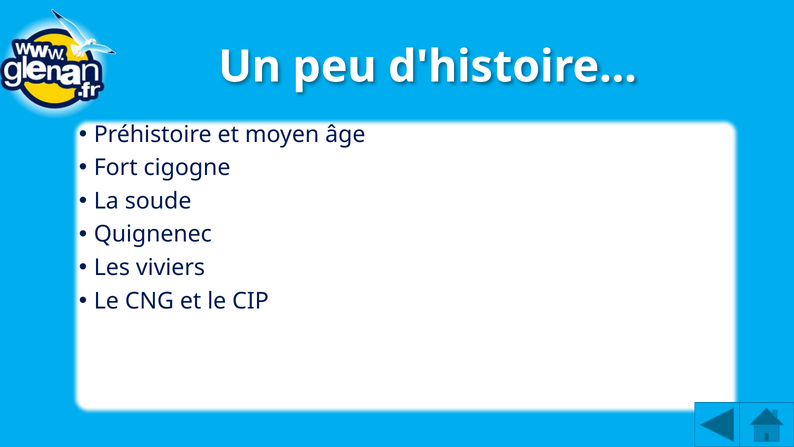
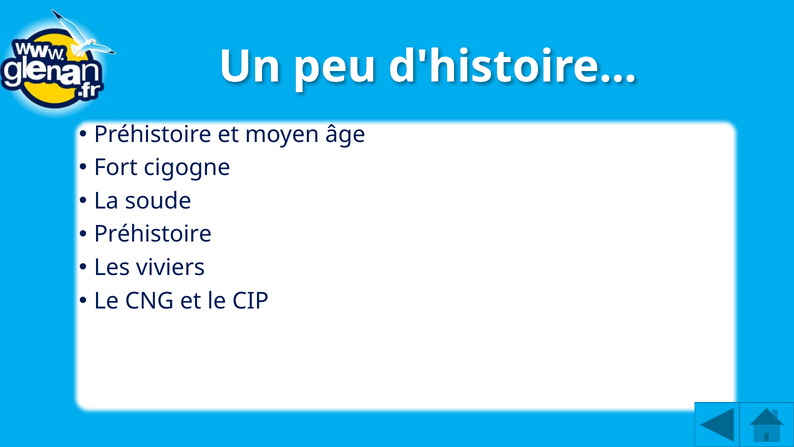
Quignenec at (153, 234): Quignenec -> Préhistoire
